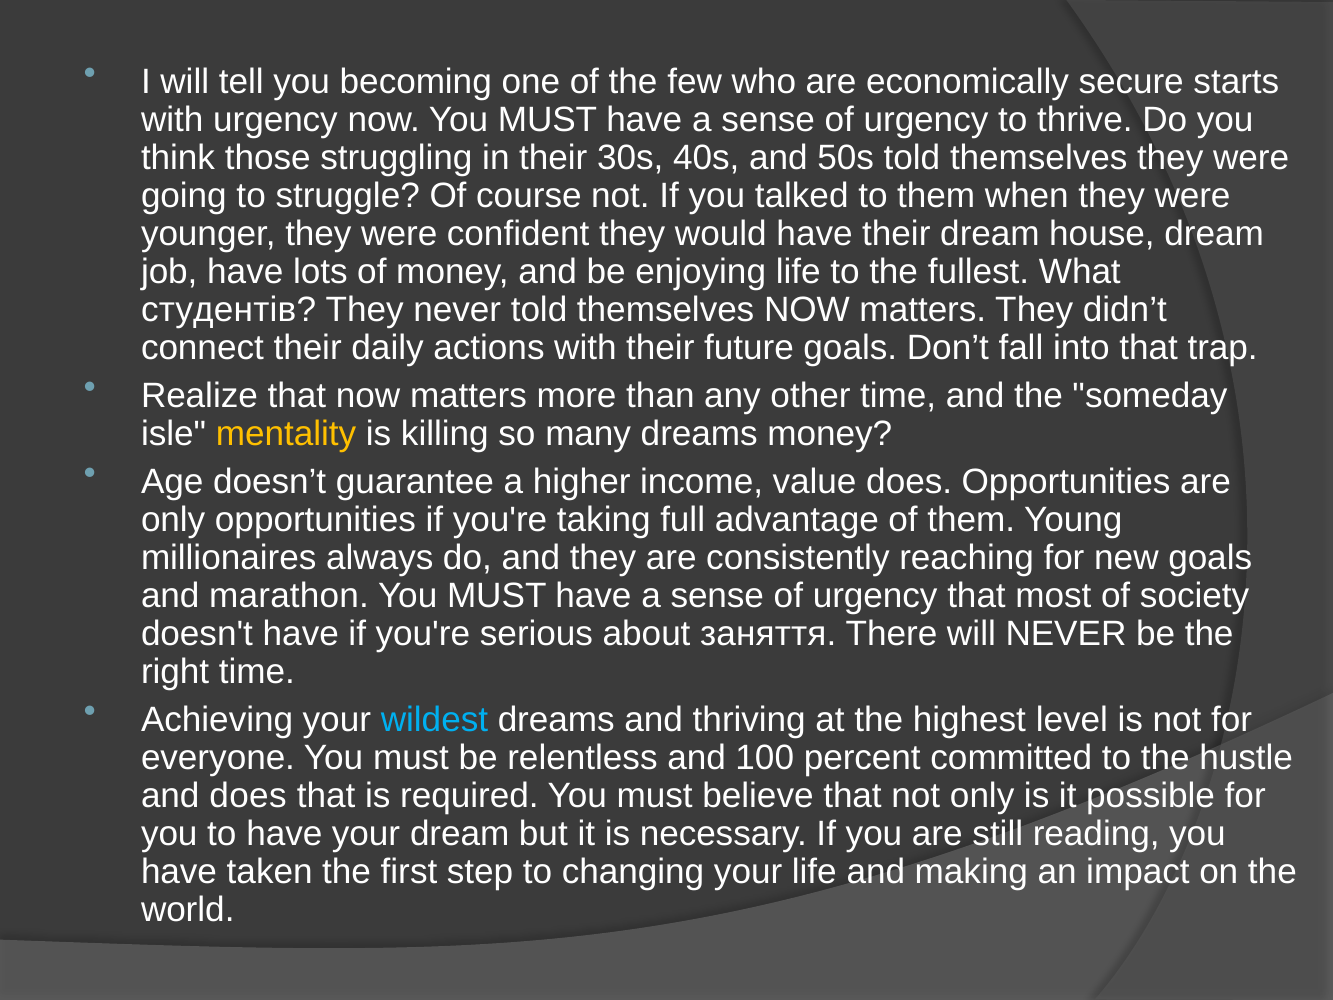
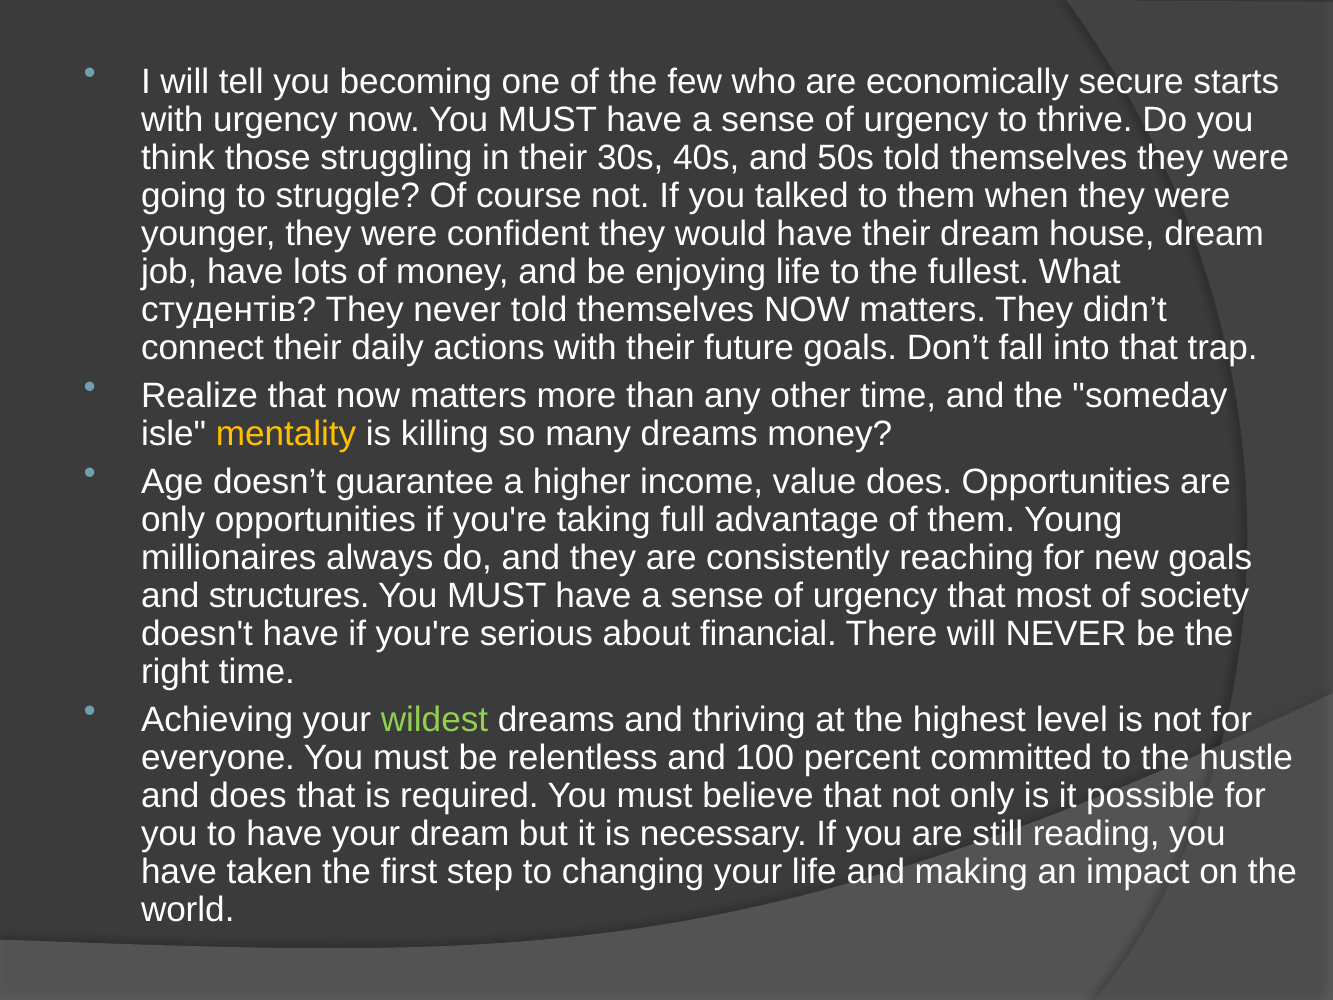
marathon: marathon -> structures
заняття: заняття -> financial
wildest colour: light blue -> light green
